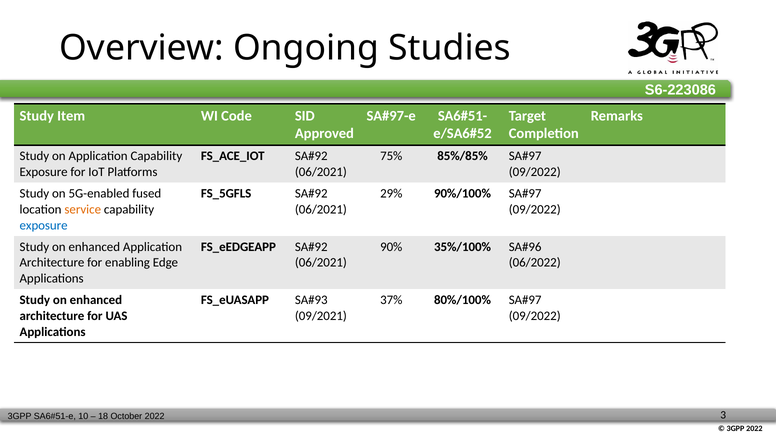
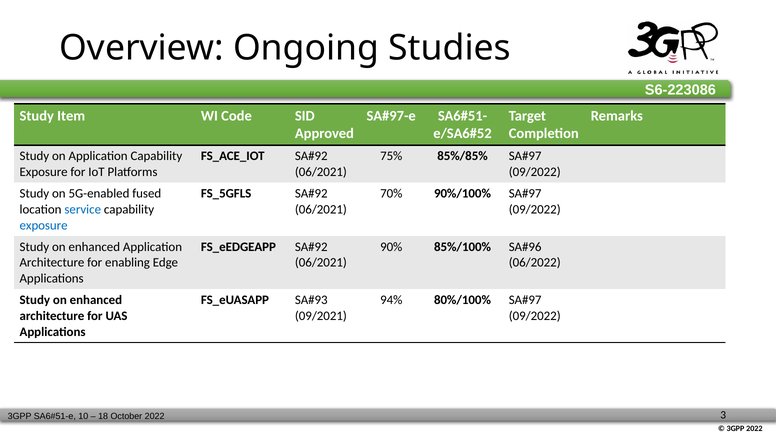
29%: 29% -> 70%
service colour: orange -> blue
35%/100%: 35%/100% -> 85%/100%
37%: 37% -> 94%
